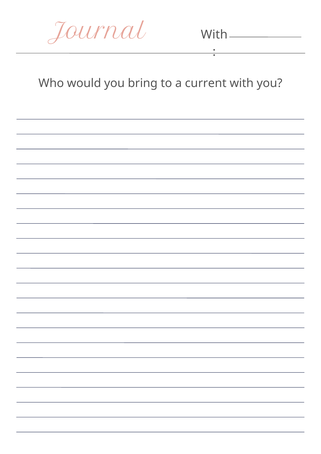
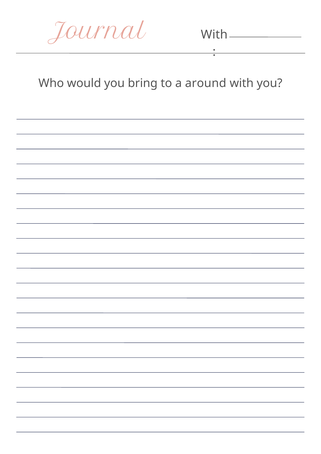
current: current -> around
